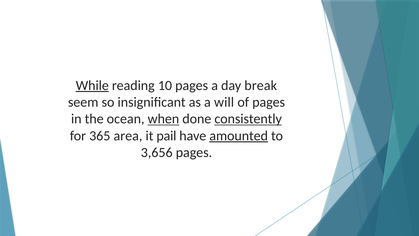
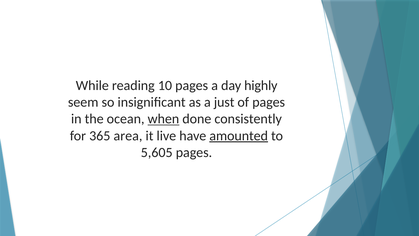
While underline: present -> none
break: break -> highly
will: will -> just
consistently underline: present -> none
pail: pail -> live
3,656: 3,656 -> 5,605
